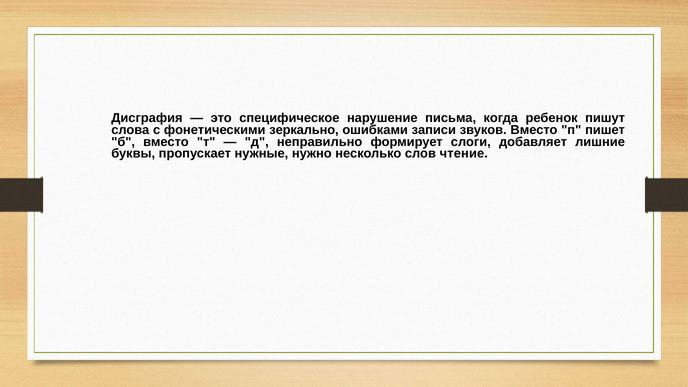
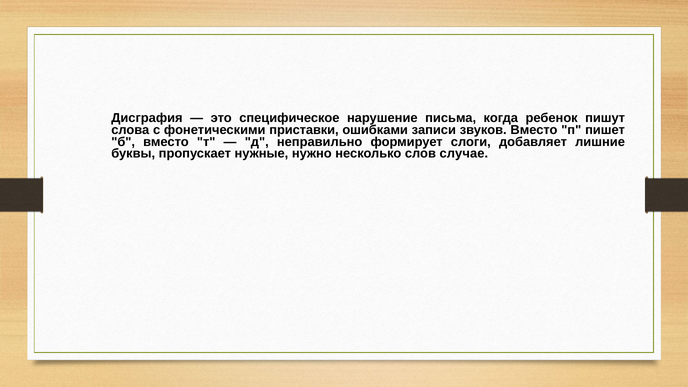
зеркально: зеркально -> приставки
чтение: чтение -> случае
